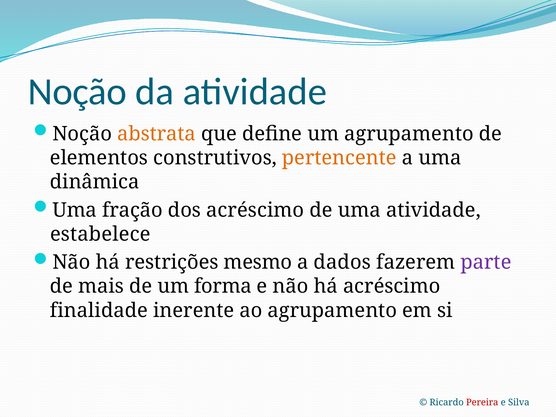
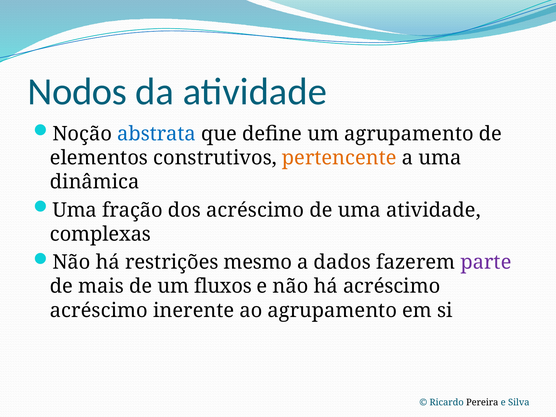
Noção at (77, 92): Noção -> Nodos
abstrata colour: orange -> blue
estabelece: estabelece -> complexas
forma: forma -> fluxos
finalidade at (99, 310): finalidade -> acréscimo
Pereira colour: red -> black
